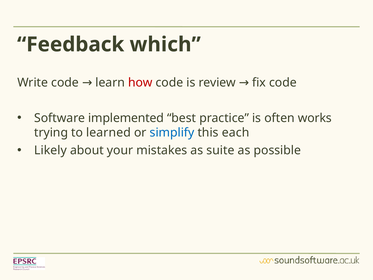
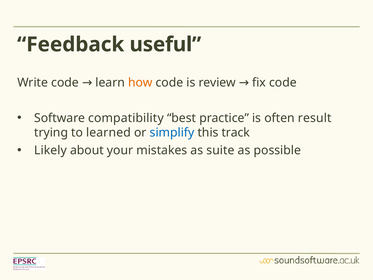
which: which -> useful
how colour: red -> orange
implemented: implemented -> compatibility
works: works -> result
each: each -> track
